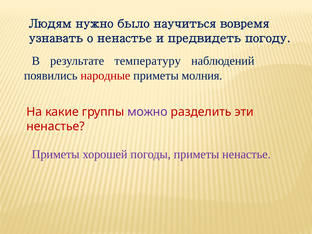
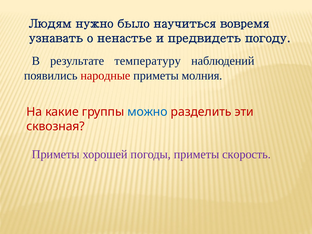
можно colour: purple -> blue
ненастье at (55, 126): ненастье -> сквозная
приметы ненастье: ненастье -> скорость
